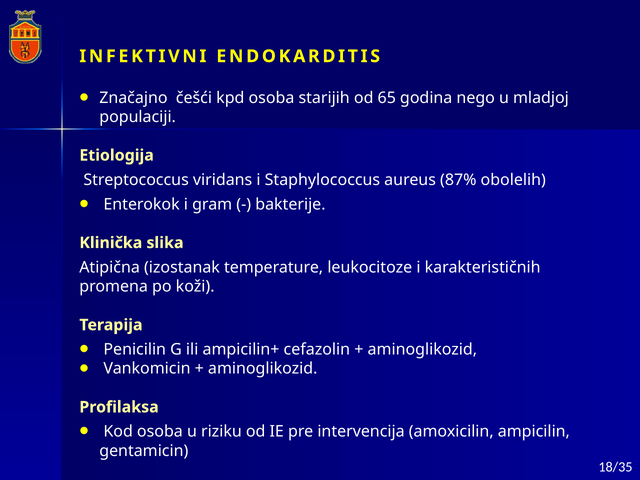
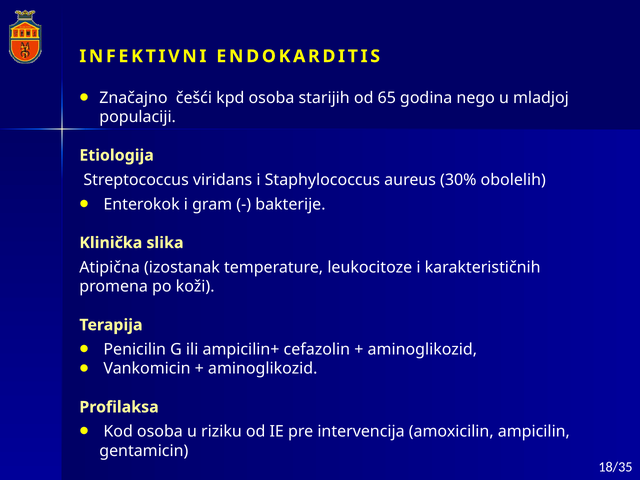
87%: 87% -> 30%
